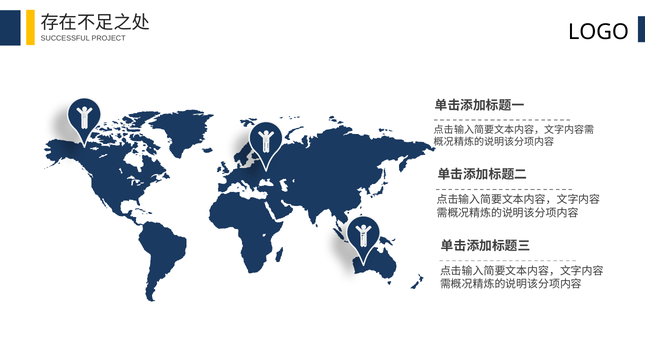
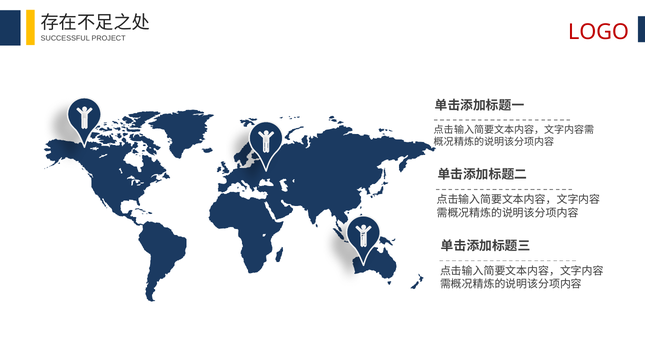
LOGO colour: black -> red
